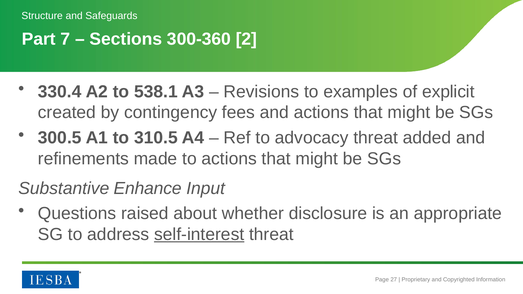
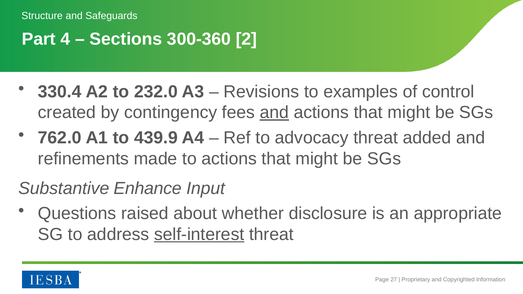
7: 7 -> 4
538.1: 538.1 -> 232.0
explicit: explicit -> control
and at (274, 113) underline: none -> present
300.5: 300.5 -> 762.0
310.5: 310.5 -> 439.9
